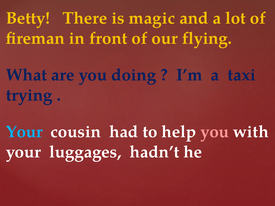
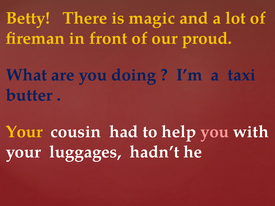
flying: flying -> proud
trying: trying -> butter
Your at (24, 132) colour: light blue -> yellow
